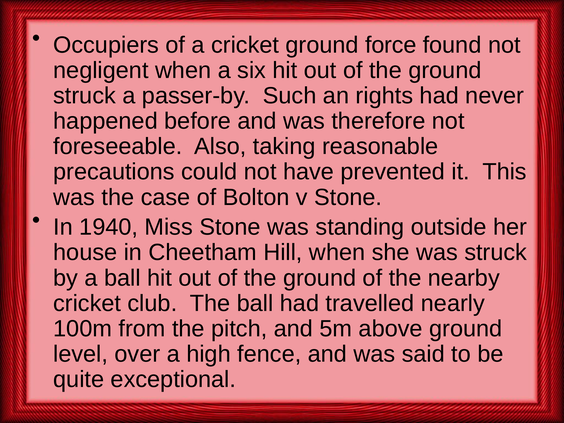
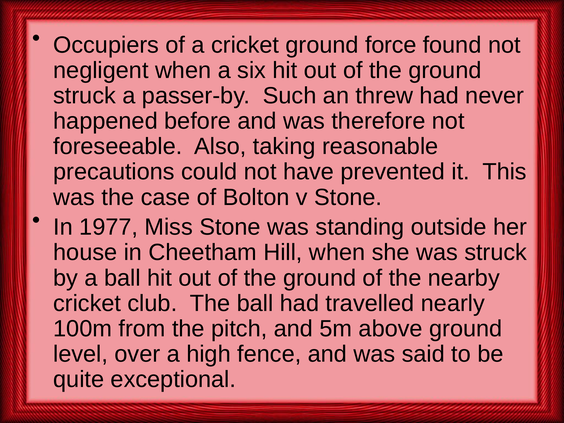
rights: rights -> threw
1940: 1940 -> 1977
